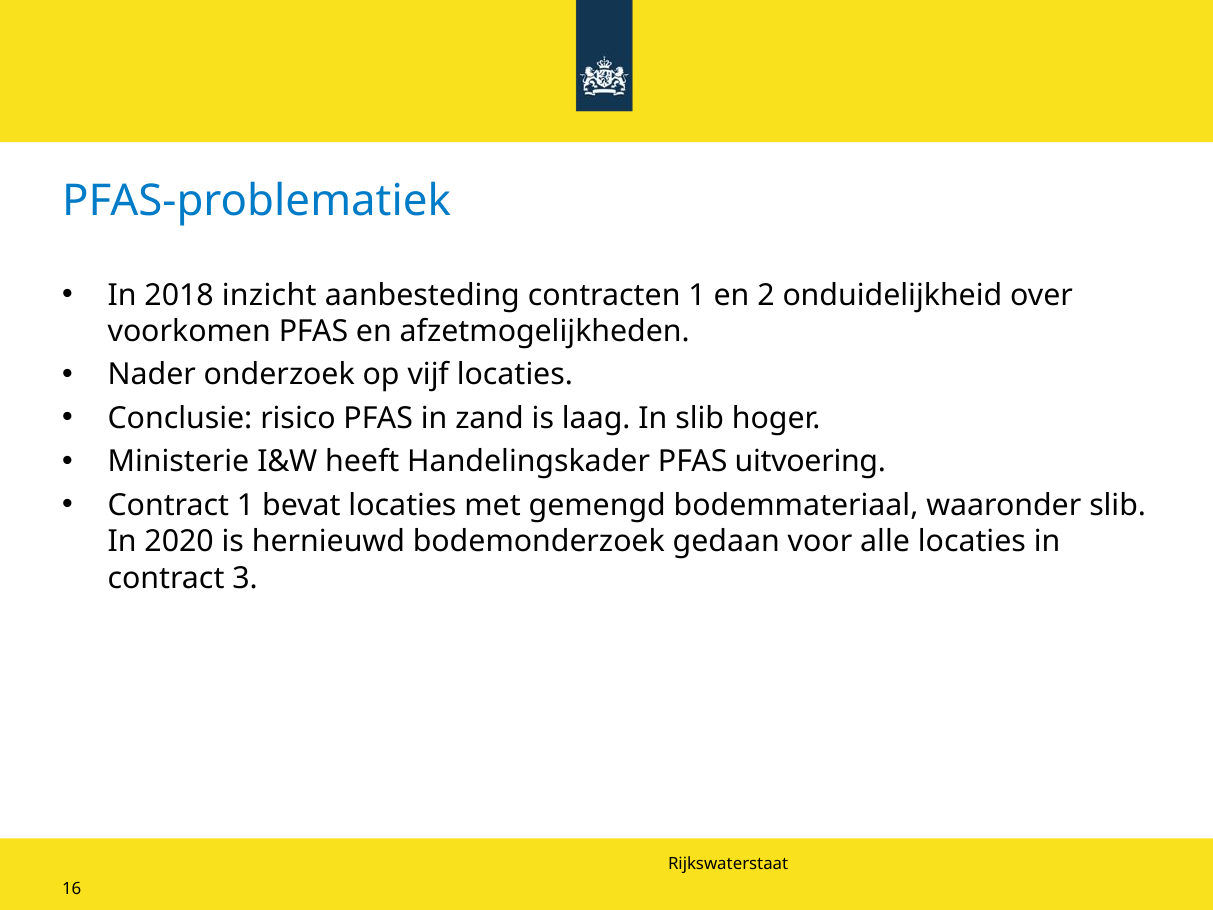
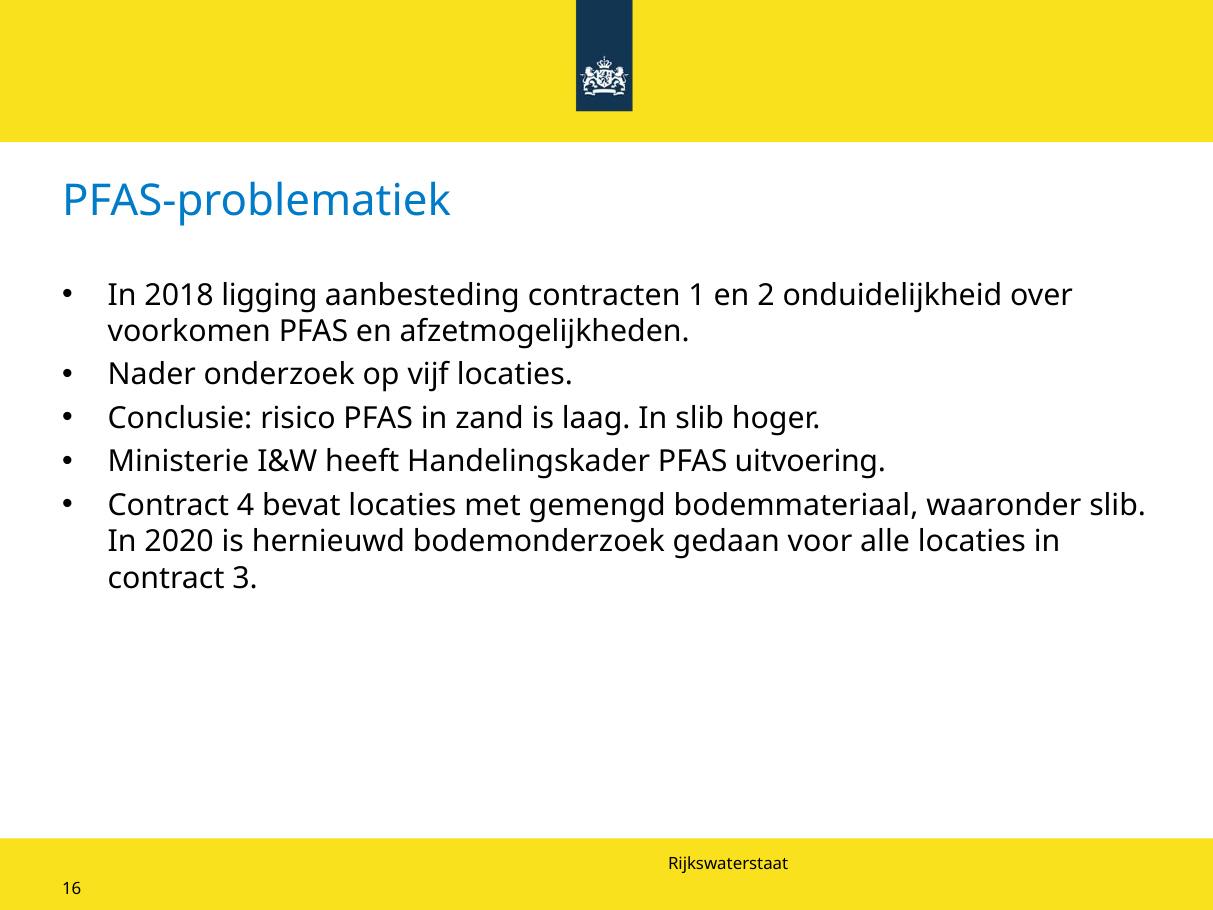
inzicht: inzicht -> ligging
Contract 1: 1 -> 4
